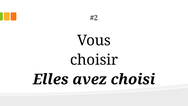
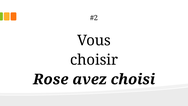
Elles: Elles -> Rose
